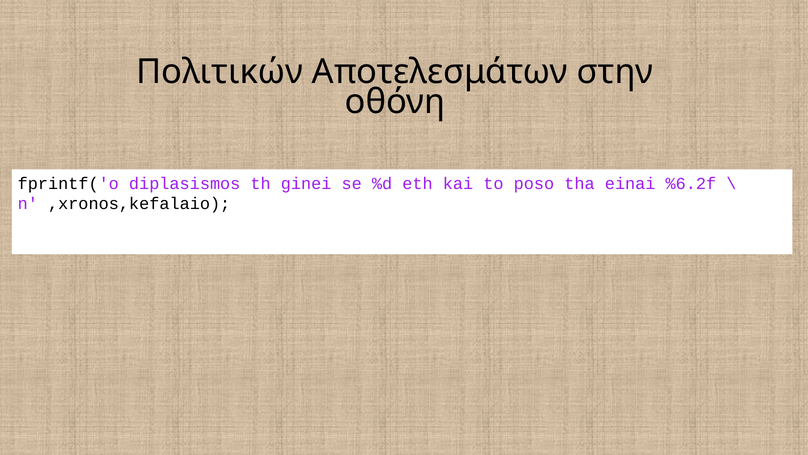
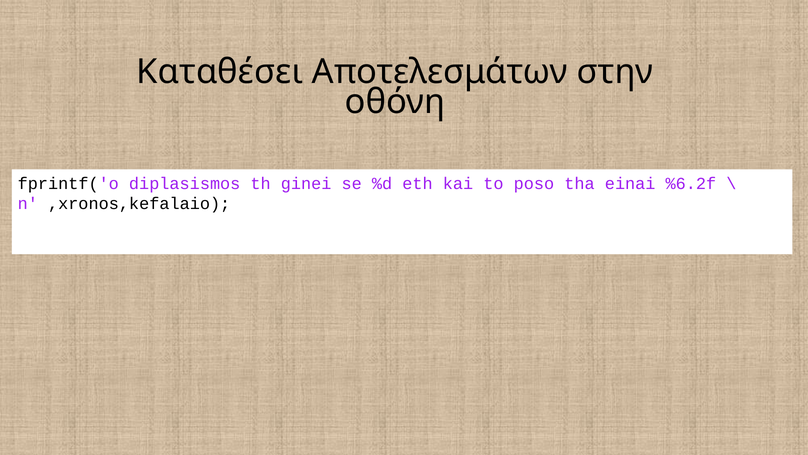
Πολιτικών: Πολιτικών -> Καταθέσει
